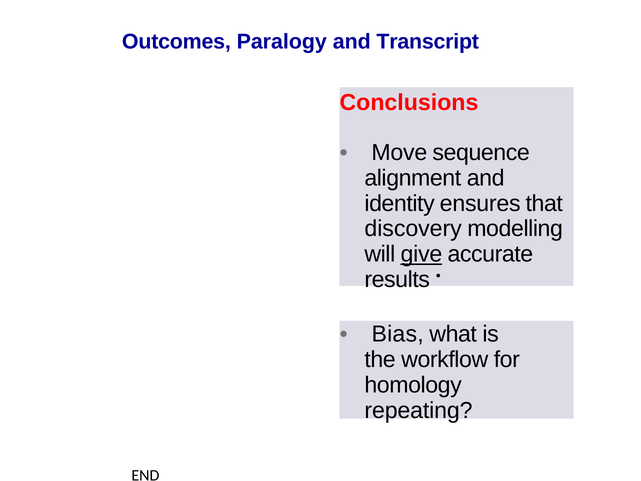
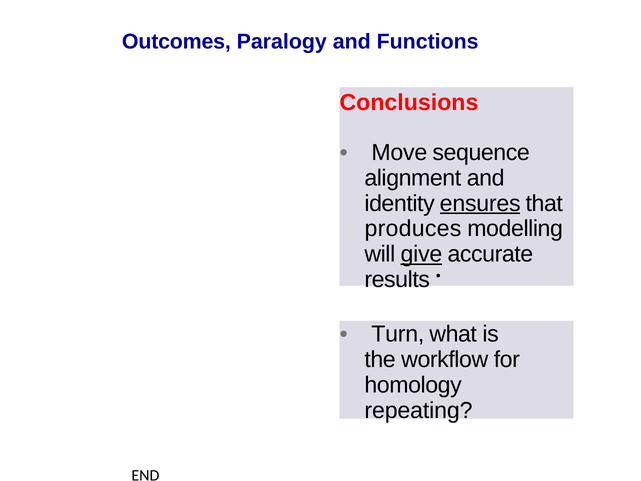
Transcript: Transcript -> Functions
ensures underline: none -> present
discovery: discovery -> produces
Bias: Bias -> Turn
